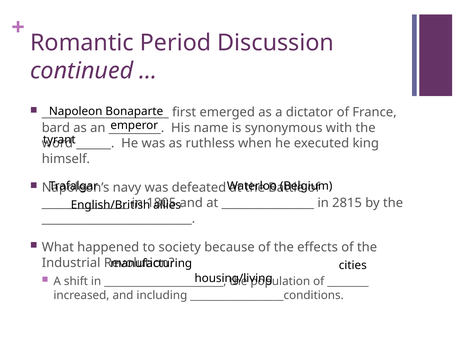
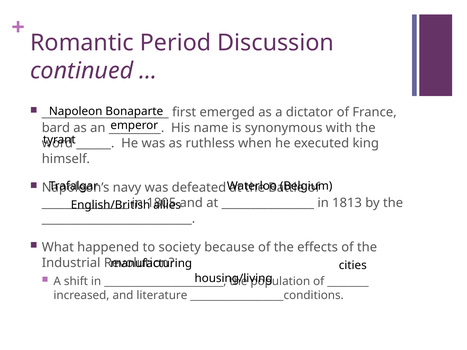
2815: 2815 -> 1813
including: including -> literature
